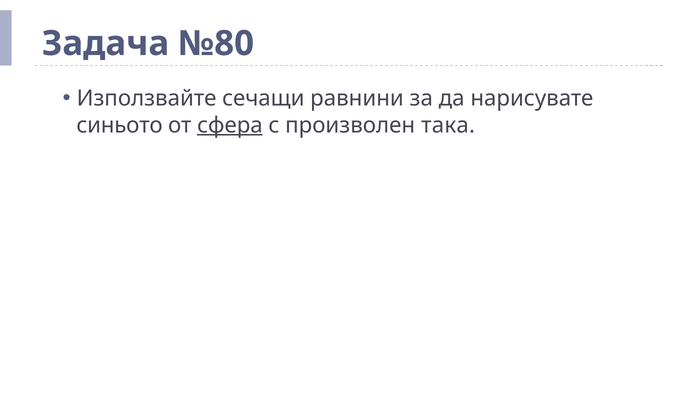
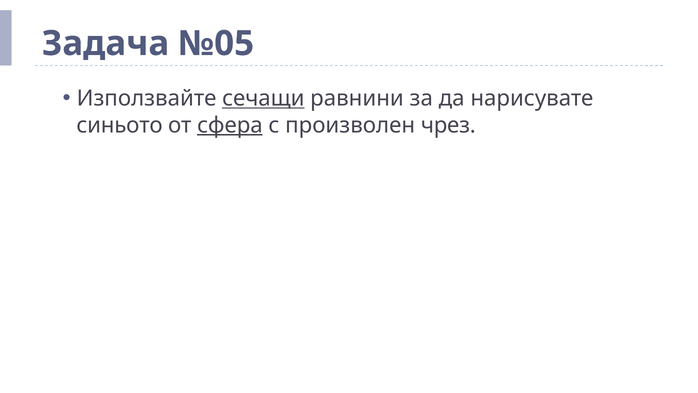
№80: №80 -> №05
сечащи underline: none -> present
така: така -> чрез
